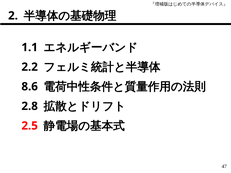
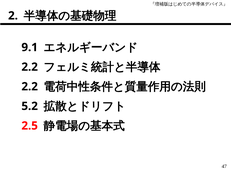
1.1: 1.1 -> 9.1
8.6 at (30, 87): 8.6 -> 2.2
2.8: 2.8 -> 5.2
